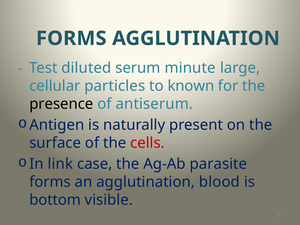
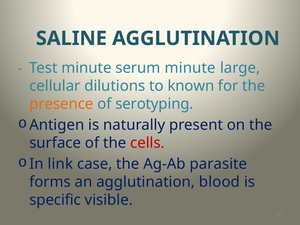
FORMS at (71, 38): FORMS -> SALINE
Test diluted: diluted -> minute
particles: particles -> dilutions
presence colour: black -> orange
antiserum: antiserum -> serotyping
bottom: bottom -> specific
